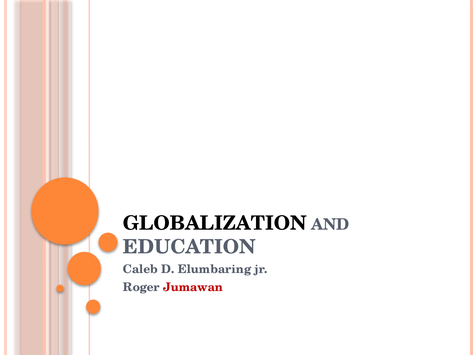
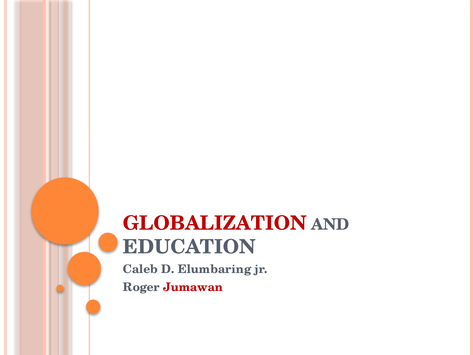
GLOBALIZATION colour: black -> red
